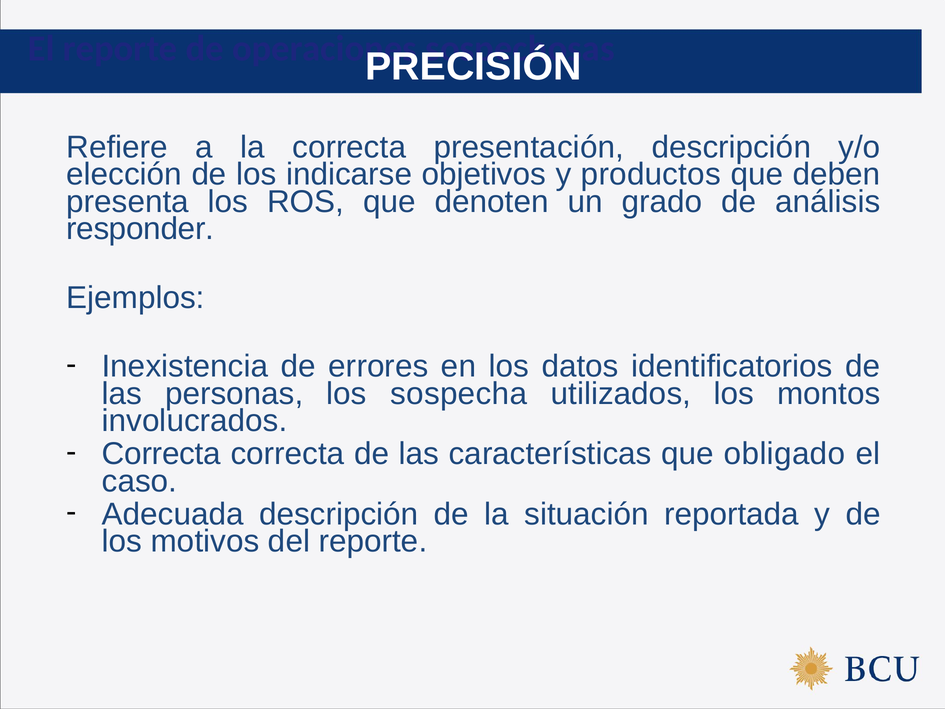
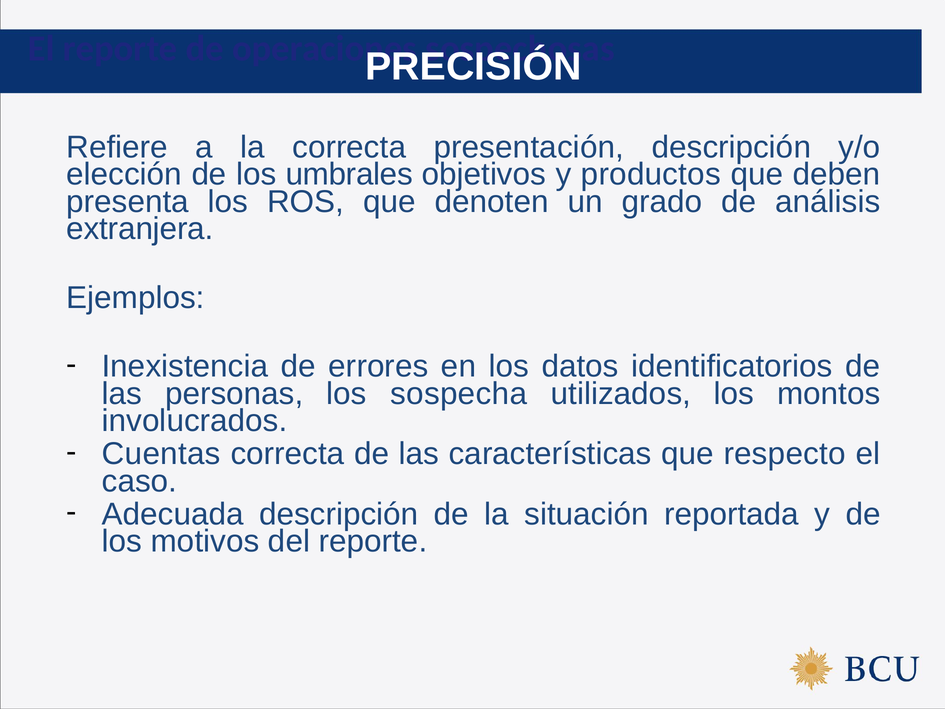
indicarse: indicarse -> umbrales
responder: responder -> extranjera
Correcta at (161, 454): Correcta -> Cuentas
obligado: obligado -> respecto
